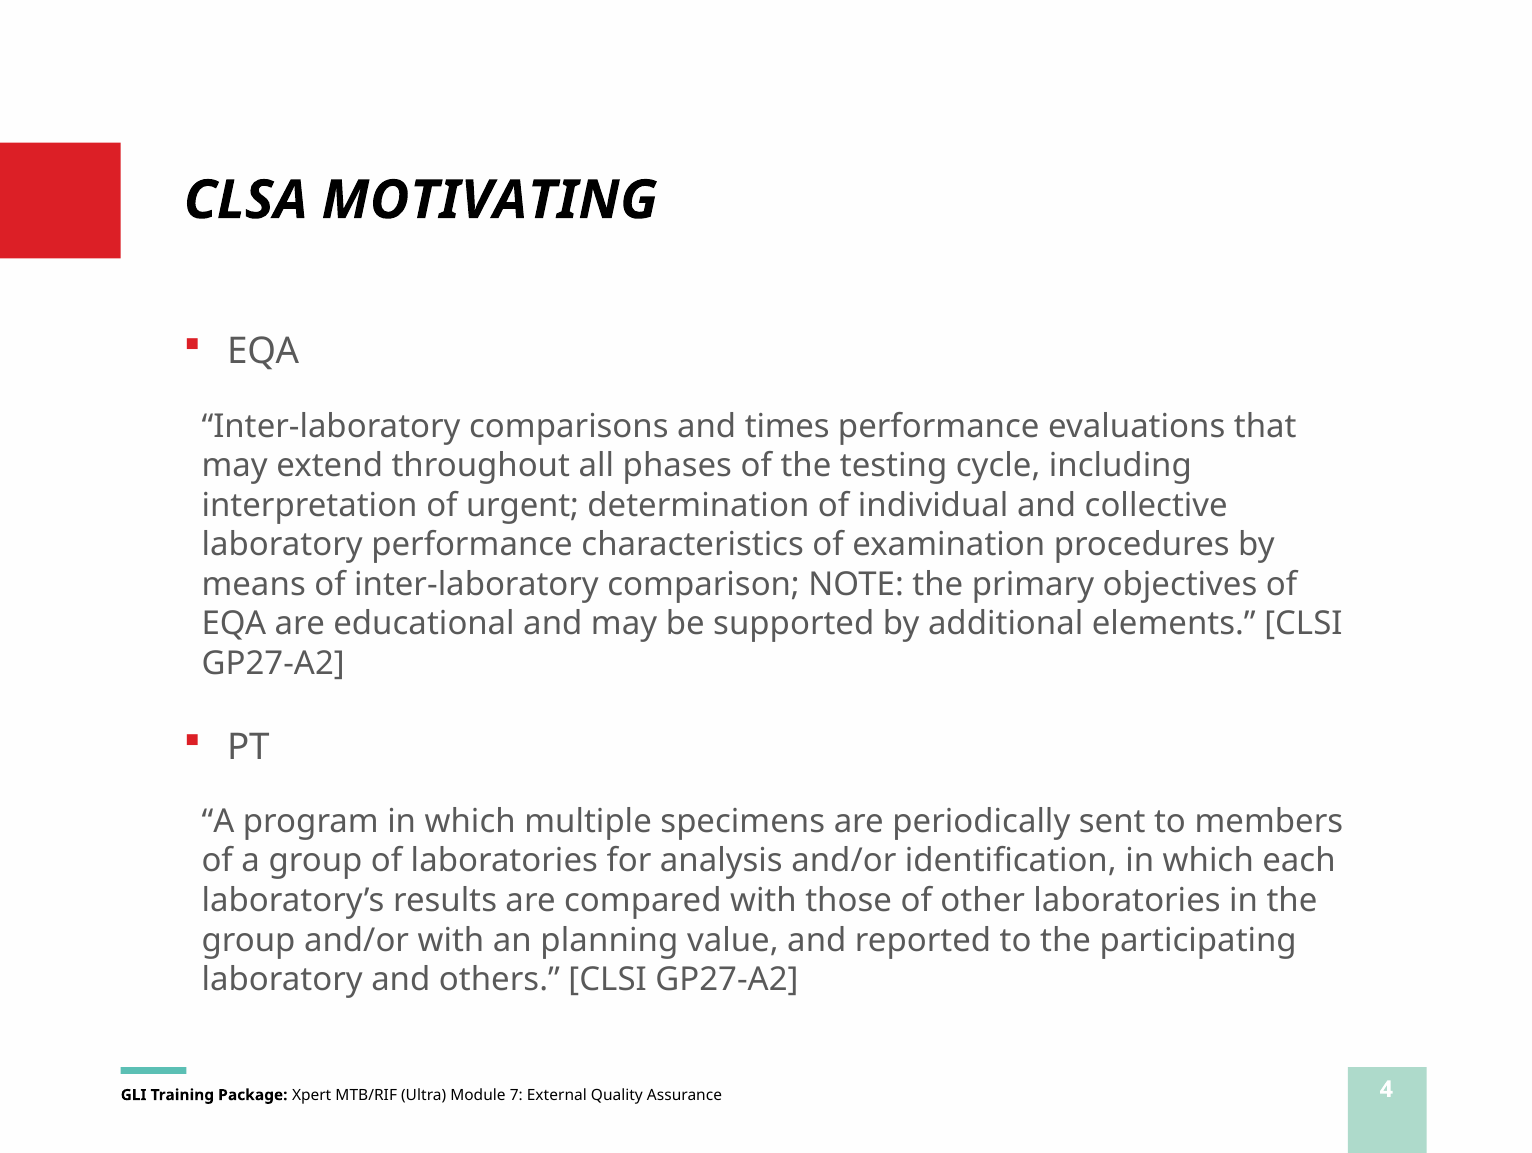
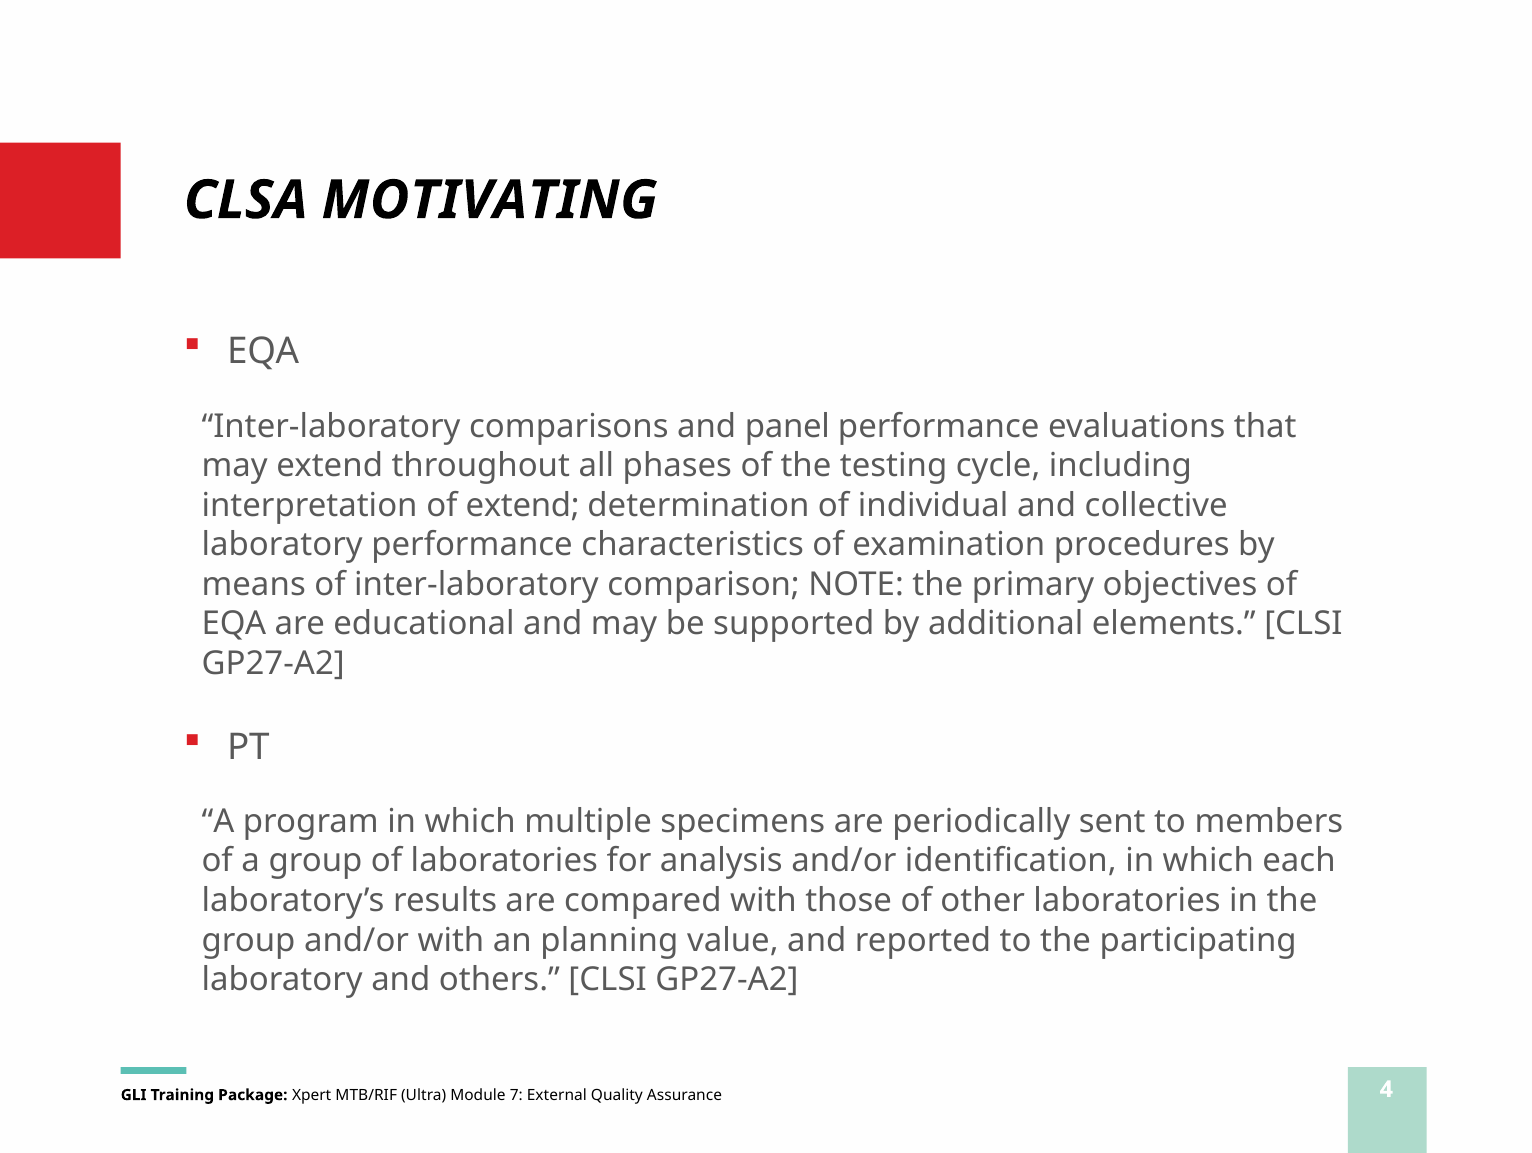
times: times -> panel
of urgent: urgent -> extend
